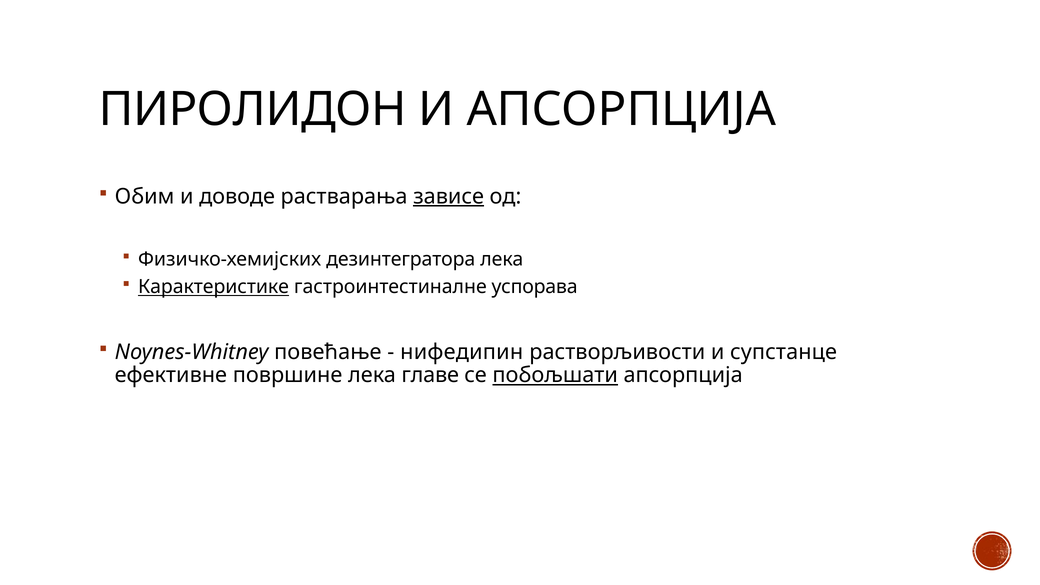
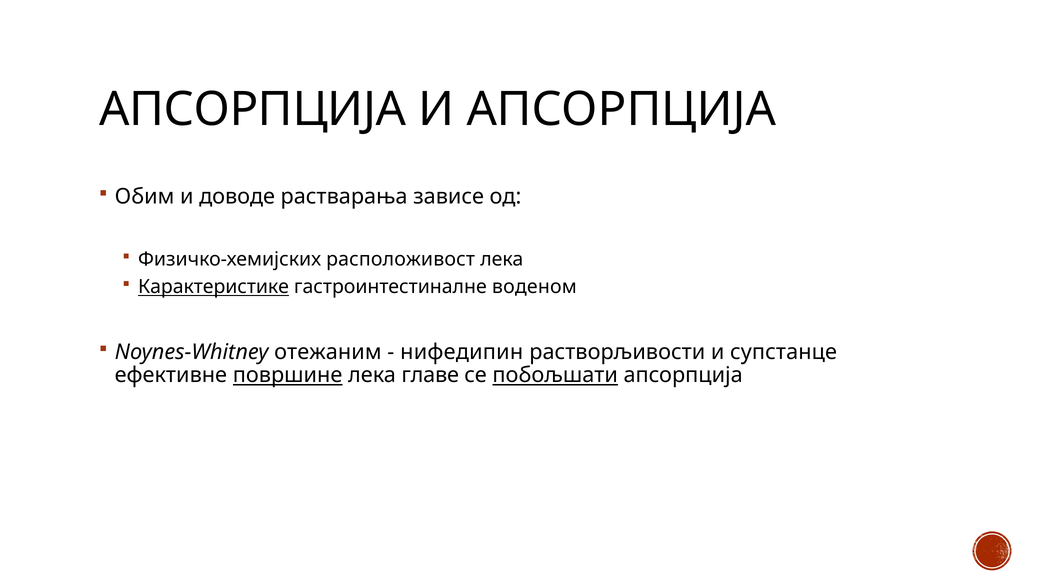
ПИРОЛИДОН at (253, 110): ПИРОЛИДОН -> АПСОРПЦИЈА
зависе underline: present -> none
дезинтегратора: дезинтегратора -> расположивост
успорава: успорава -> воденом
повећање: повећање -> отежаним
површине underline: none -> present
